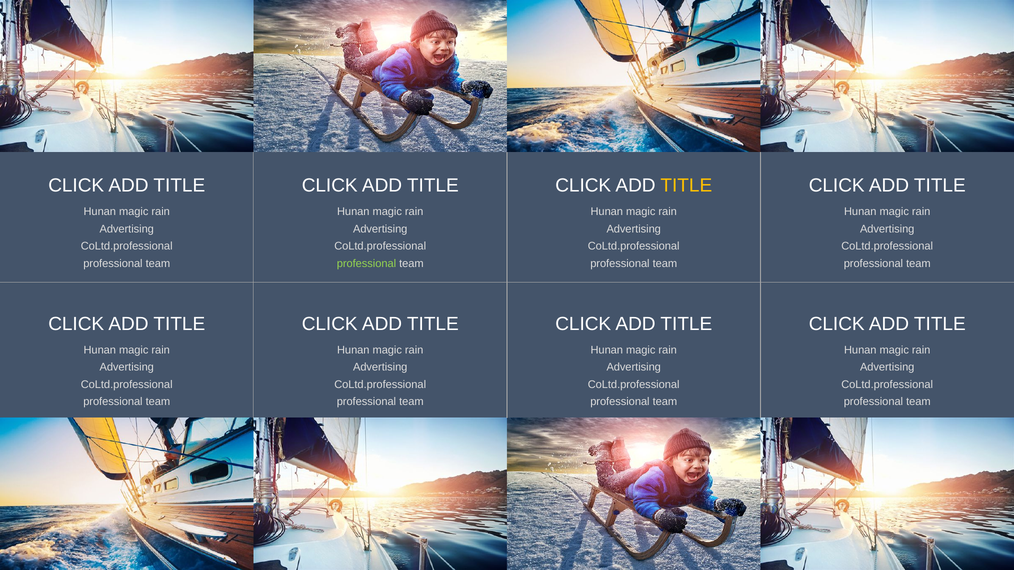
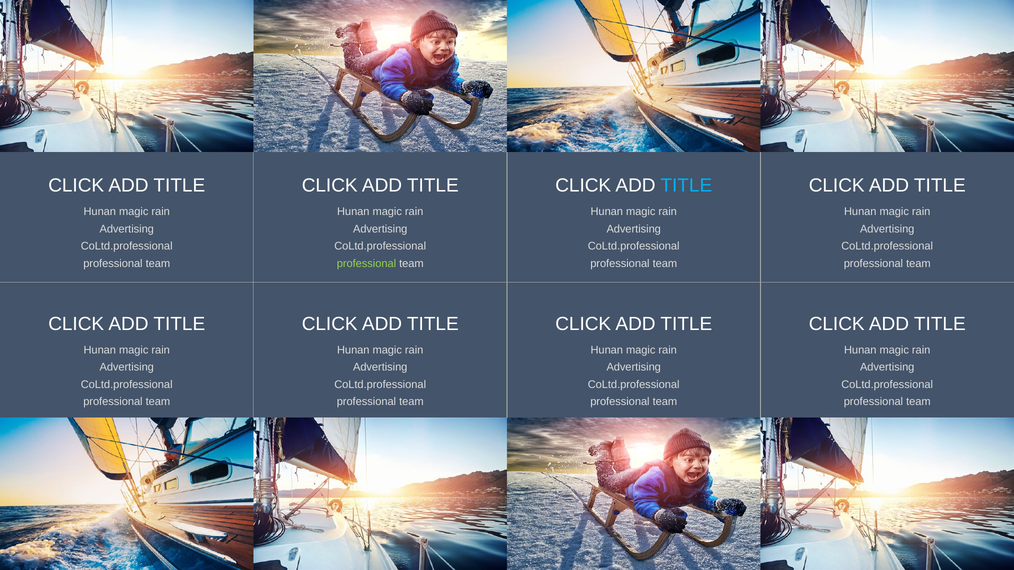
TITLE at (686, 186) colour: yellow -> light blue
